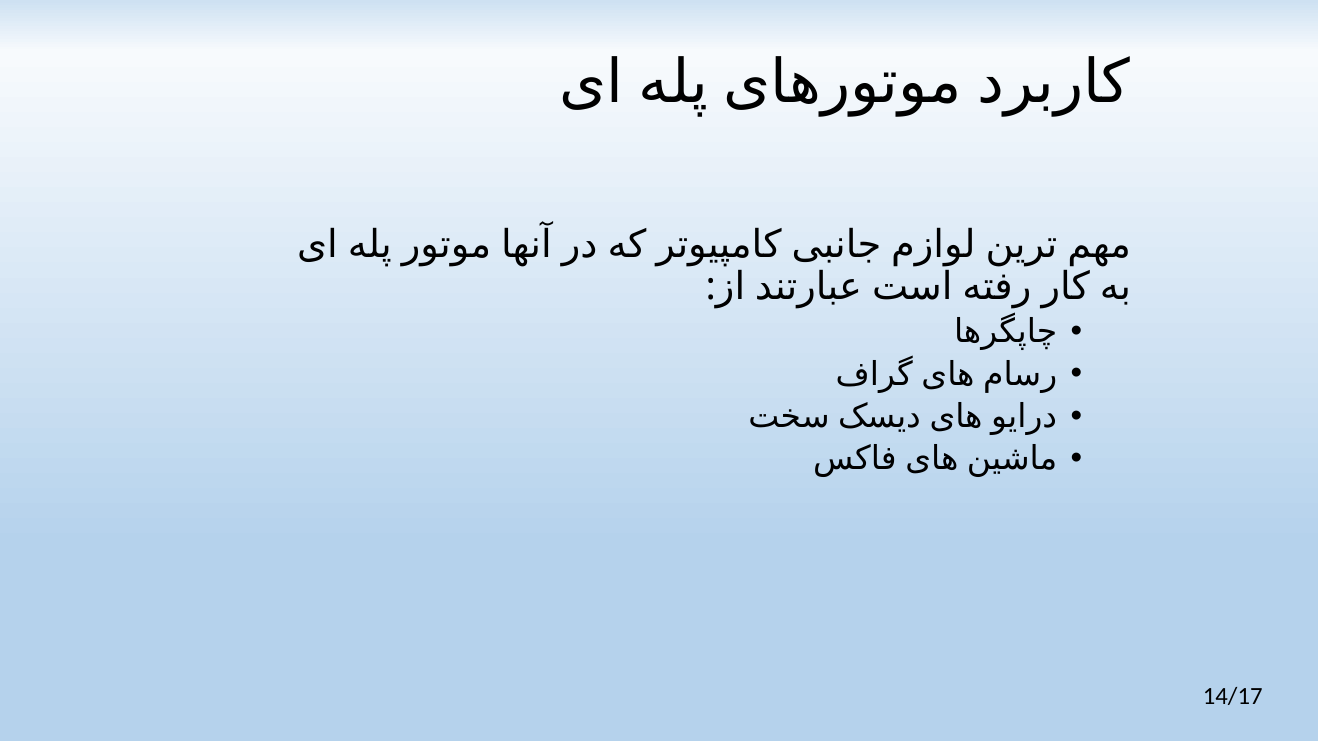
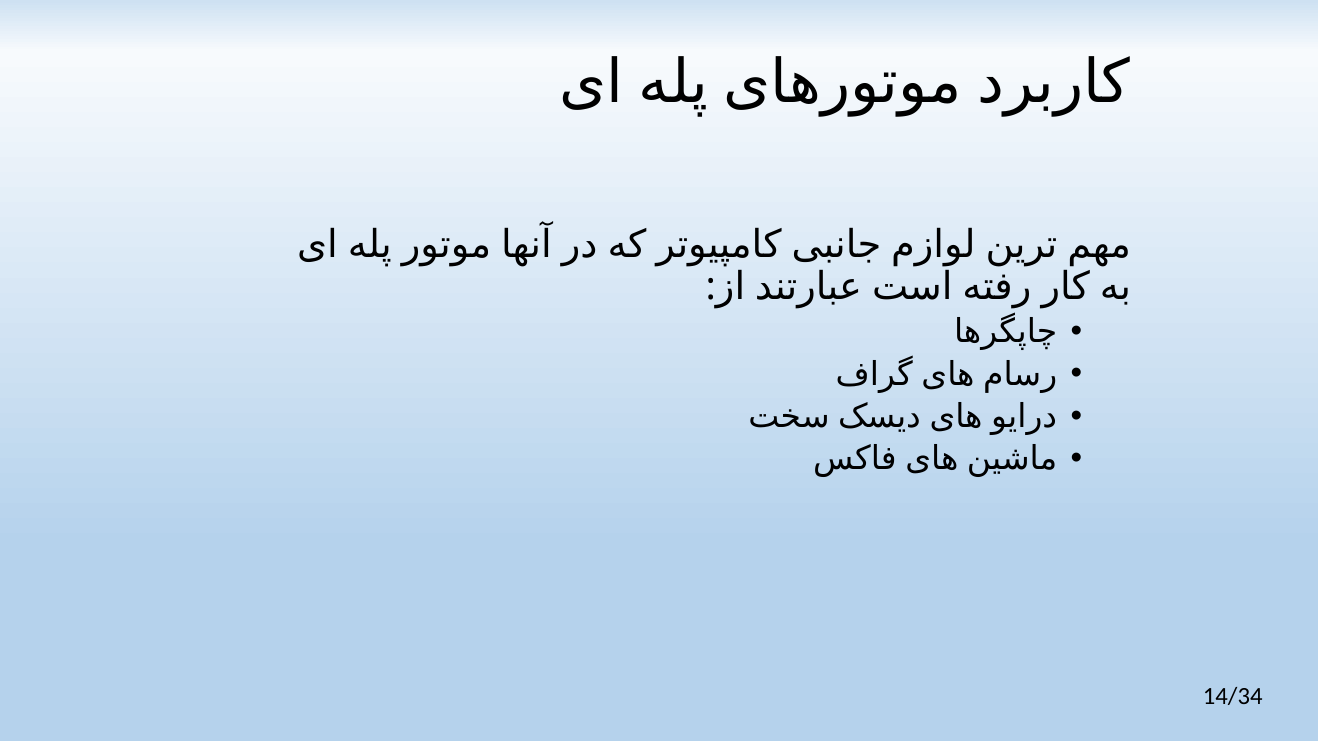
14/17: 14/17 -> 14/34
